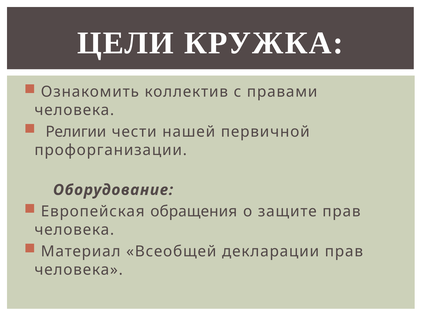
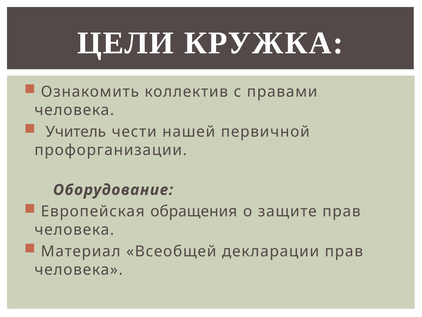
Религии: Религии -> Учитель
